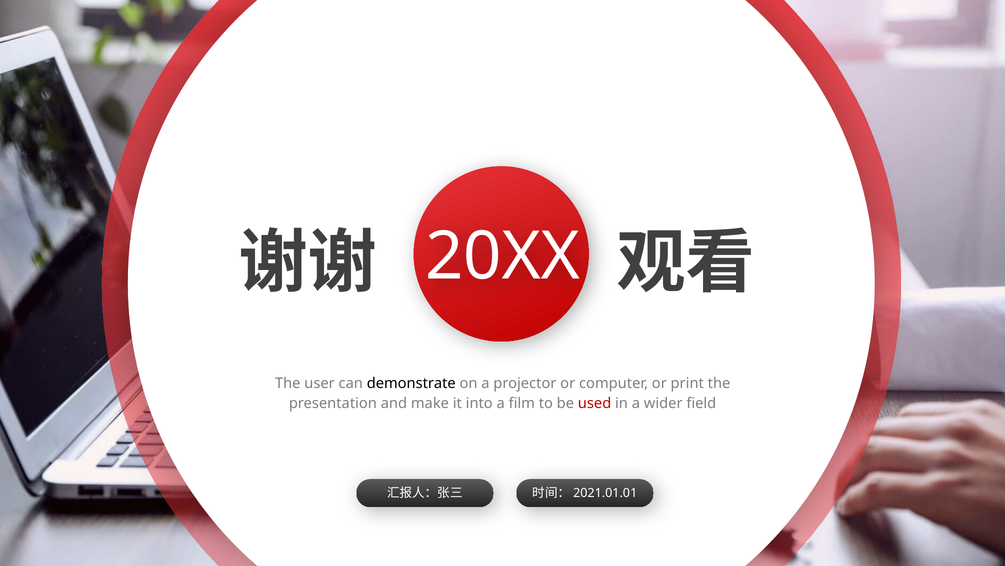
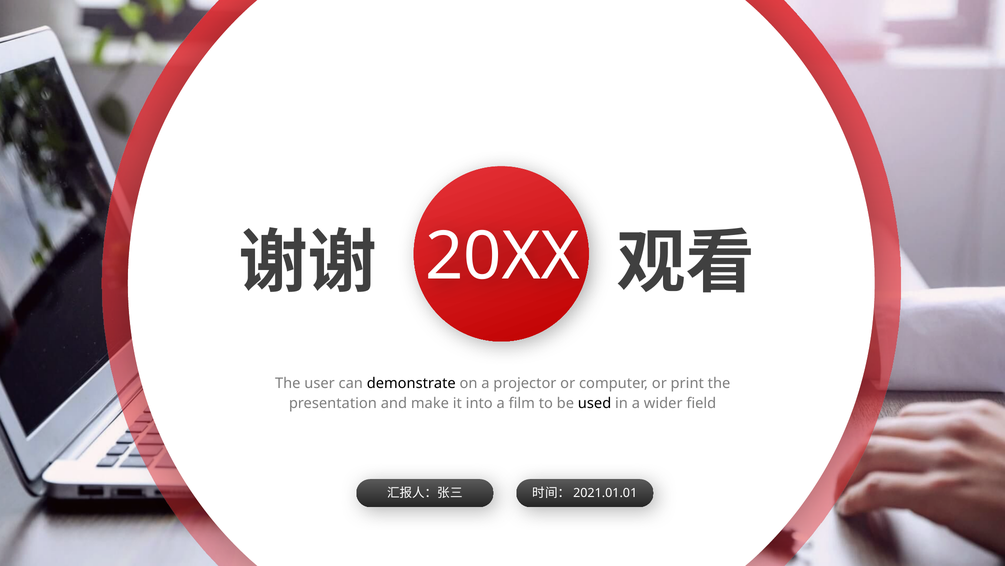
used colour: red -> black
